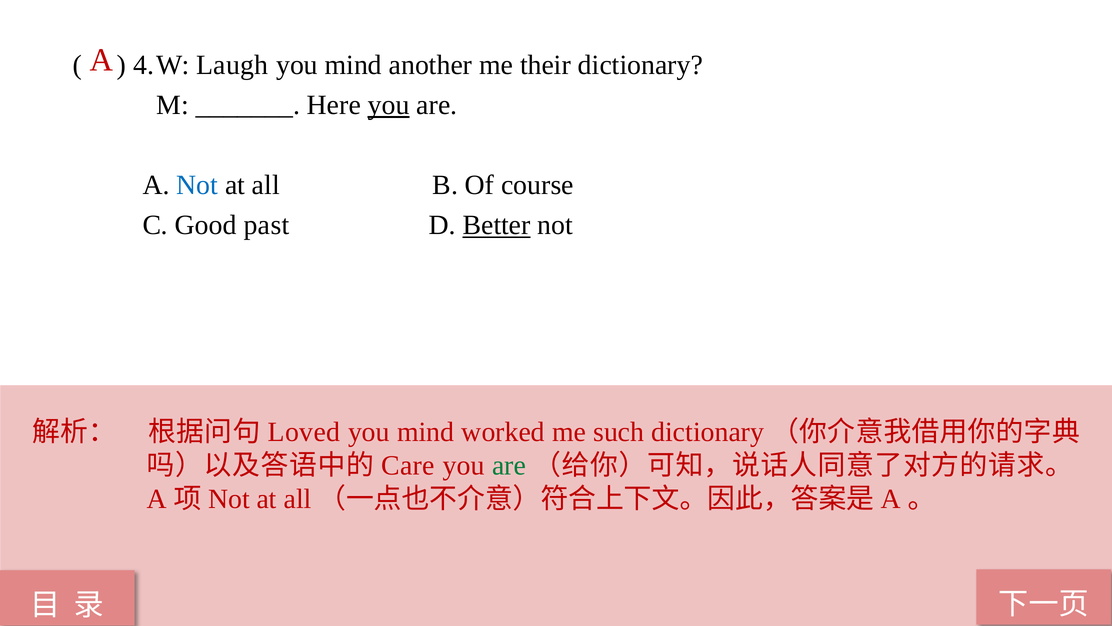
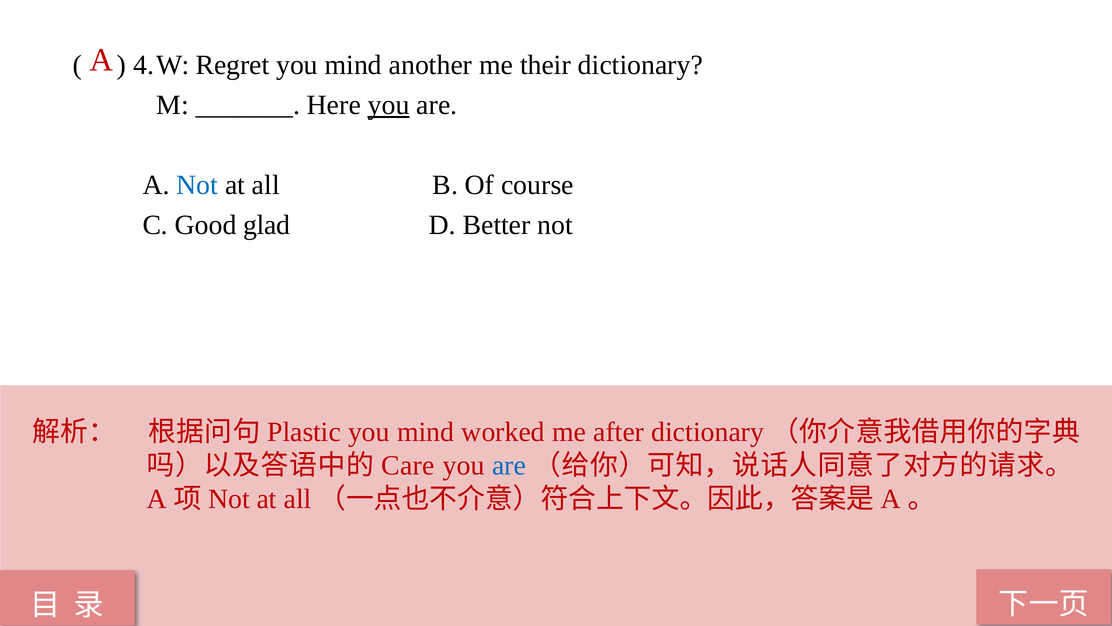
Laugh: Laugh -> Regret
past: past -> glad
Better underline: present -> none
Loved: Loved -> Plastic
such: such -> after
are at (509, 465) colour: green -> blue
